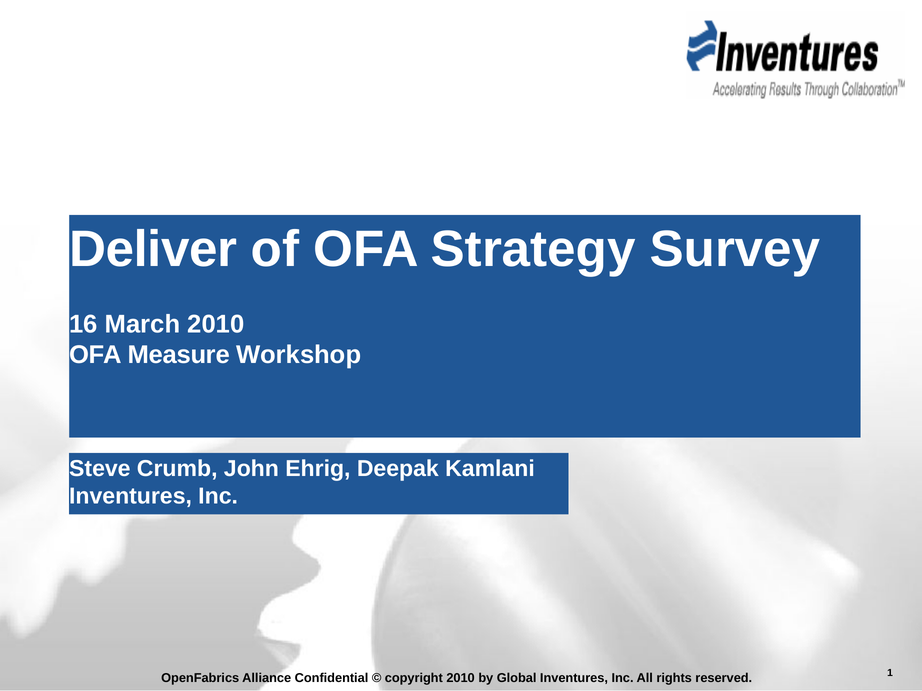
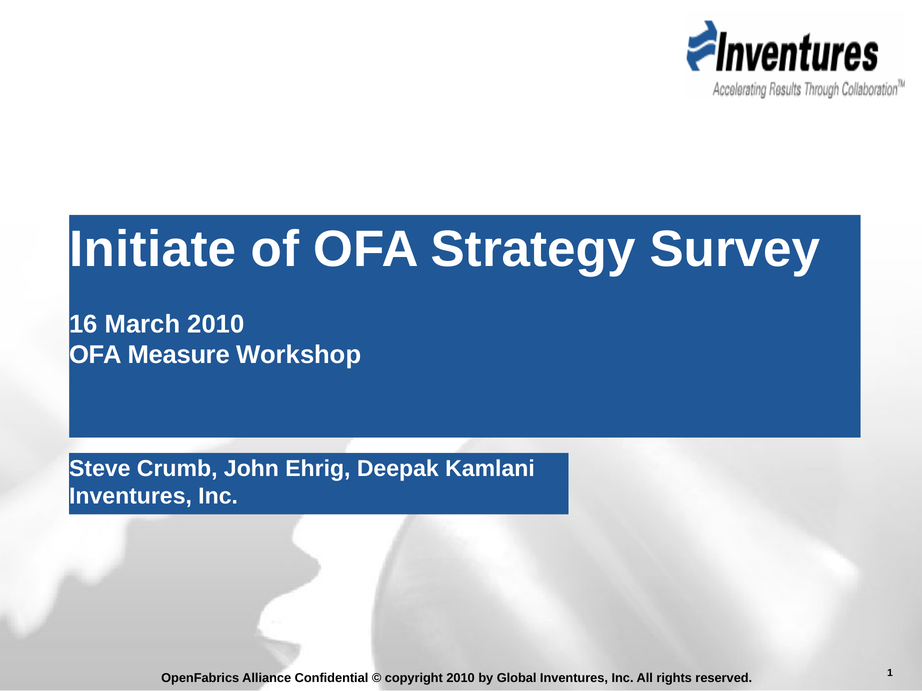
Deliver: Deliver -> Initiate
